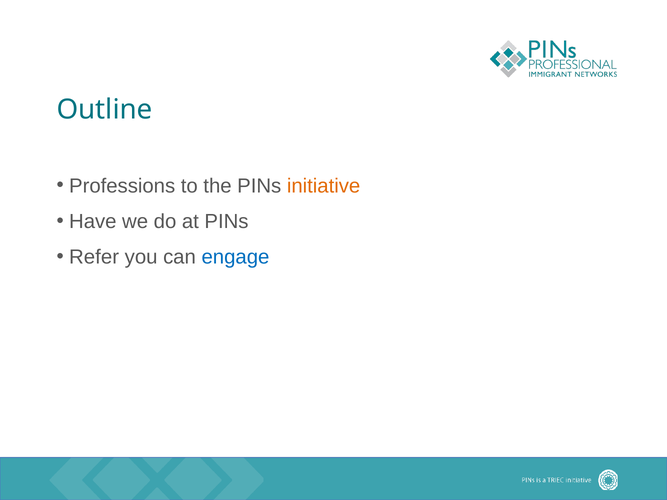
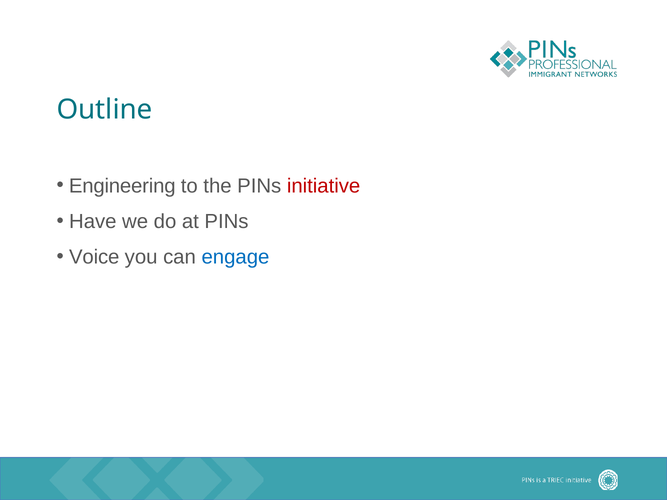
Professions: Professions -> Engineering
initiative colour: orange -> red
Refer: Refer -> Voice
